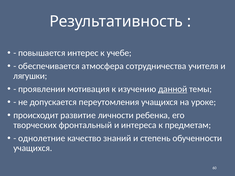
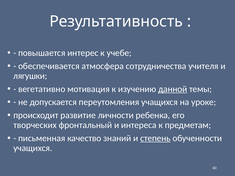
проявлении: проявлении -> вегетативно
однолетние: однолетние -> письменная
степень underline: none -> present
